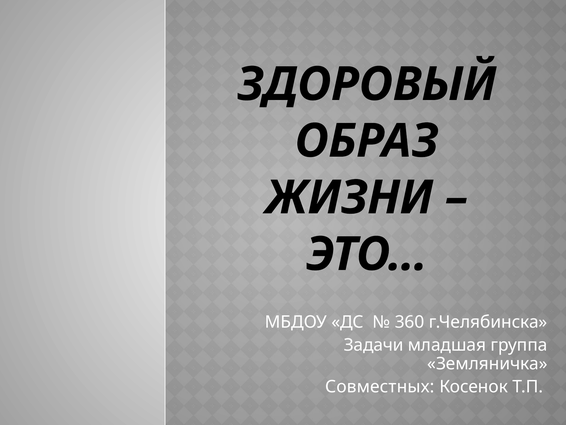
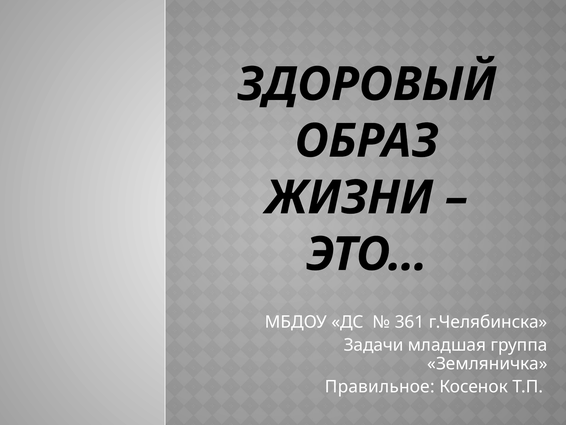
360: 360 -> 361
Совместных: Совместных -> Правильное
